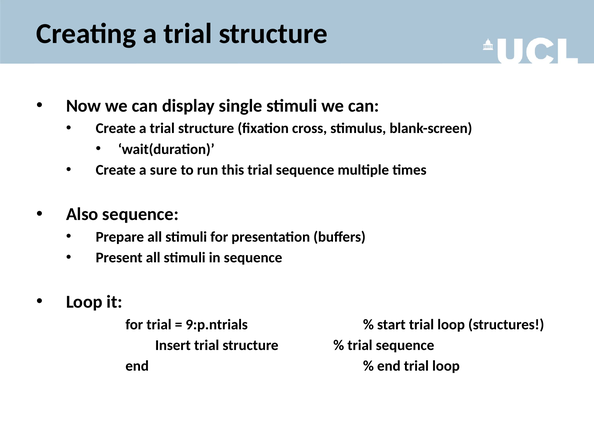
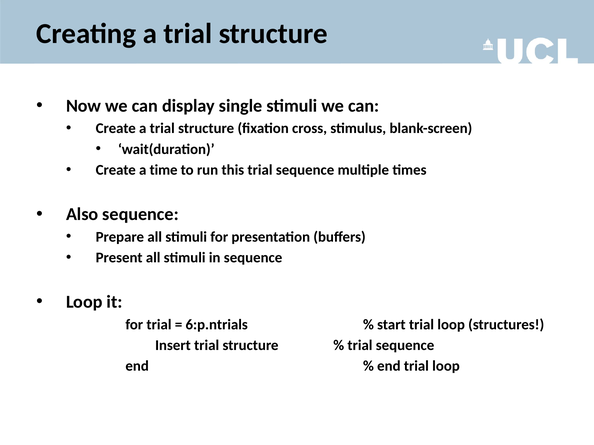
sure: sure -> time
9:p.ntrials: 9:p.ntrials -> 6:p.ntrials
